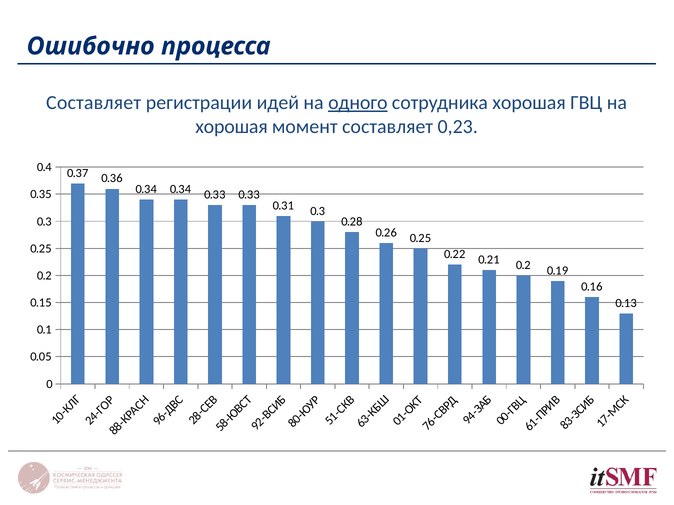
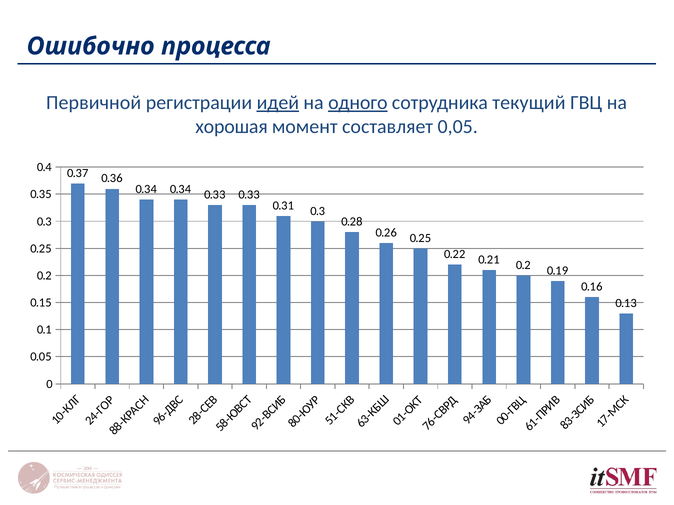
Составляет at (94, 103): Составляет -> Первичной
идей underline: none -> present
сотрудника хорошая: хорошая -> текущий
0,23: 0,23 -> 0,05
